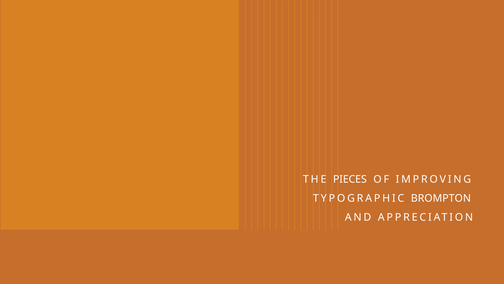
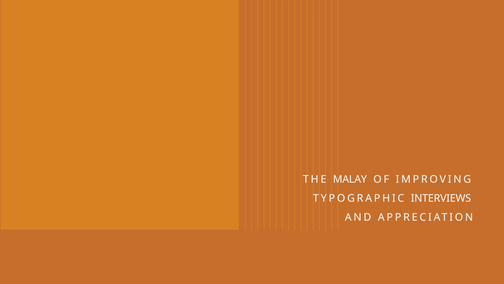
PIECES: PIECES -> MALAY
BROMPTON: BROMPTON -> INTERVIEWS
